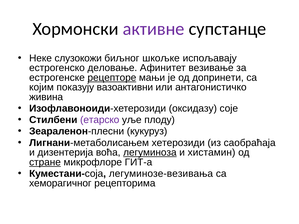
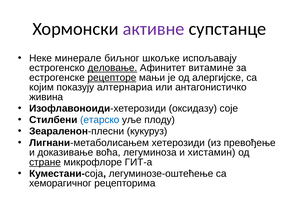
слузокожи: слузокожи -> минерале
деловање underline: none -> present
везивање: везивање -> витамине
допринети: допринети -> алергијске
вазоактивни: вазоактивни -> алтернариа
етарско colour: purple -> blue
саобраћаја: саобраћаја -> превођење
дизентерија: дизентерија -> доказивање
легуминоза underline: present -> none
легуминозе-везивања: легуминозе-везивања -> легуминозе-оштећење
